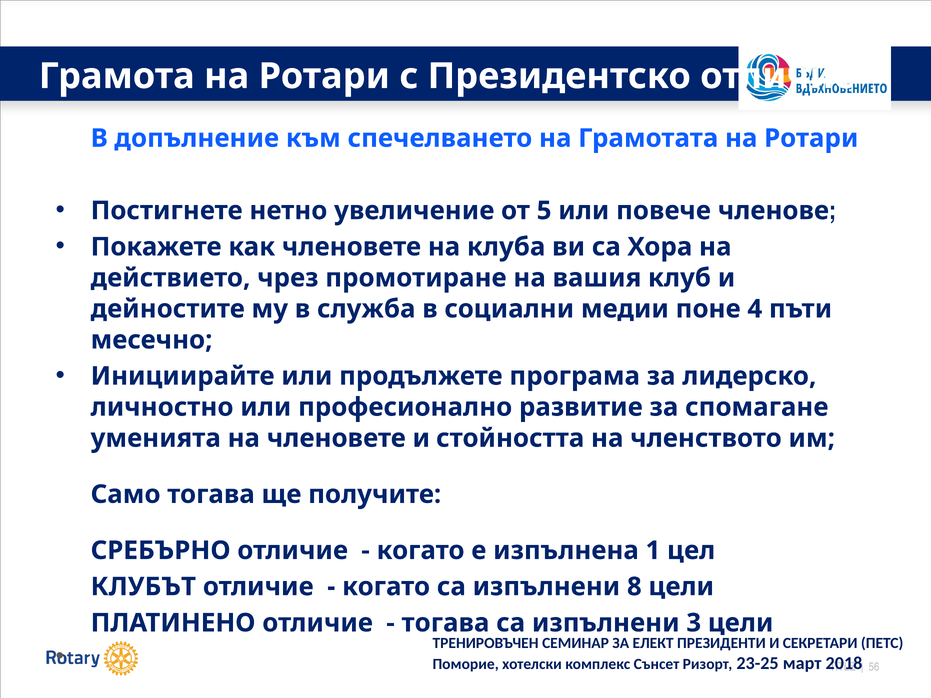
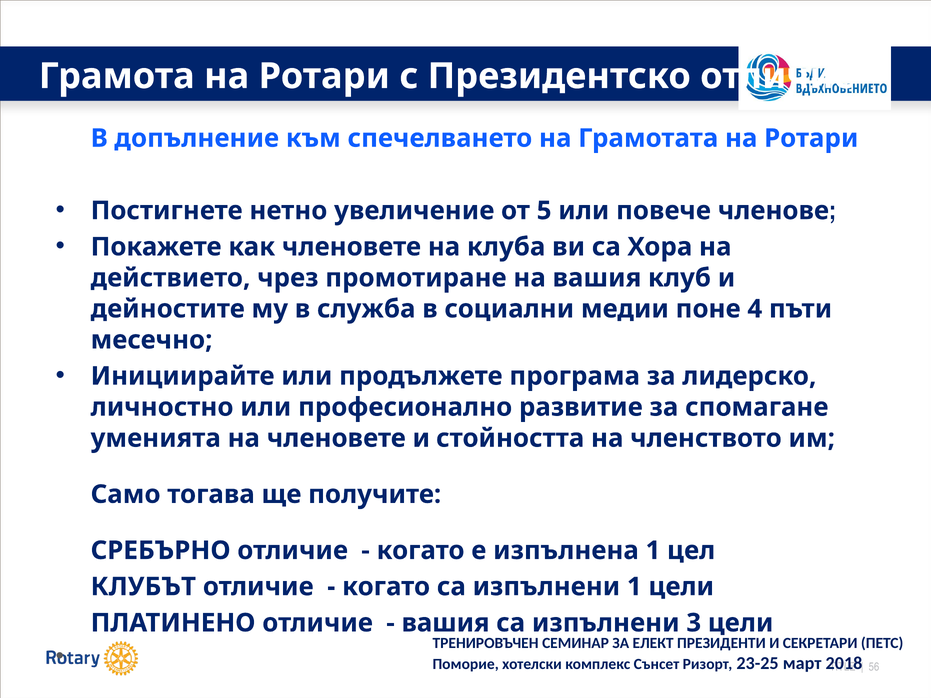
изпълнени 8: 8 -> 1
тогава at (445, 623): тогава -> вашия
